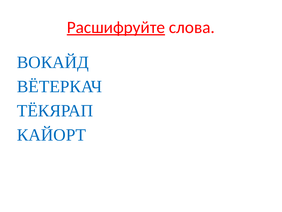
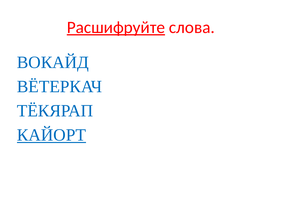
КАЙОРТ underline: none -> present
